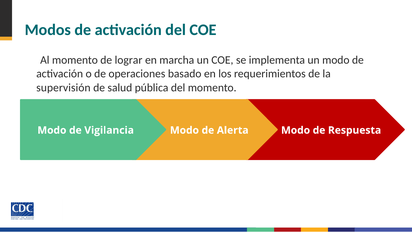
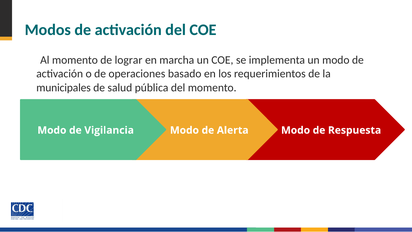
supervisión: supervisión -> municipales
